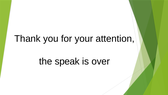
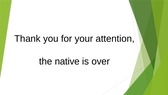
speak: speak -> native
